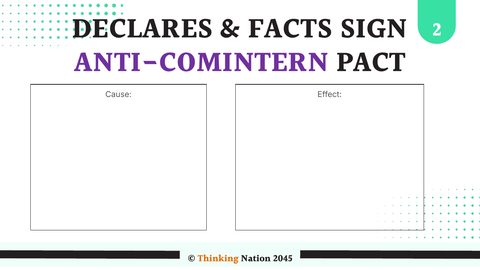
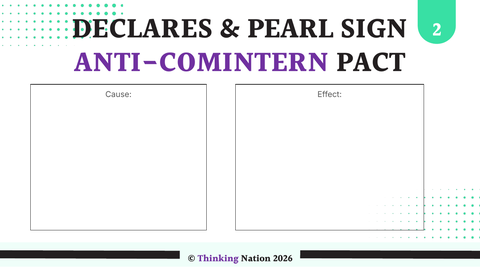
FACTS: FACTS -> PEARL
Thinking colour: orange -> purple
2045: 2045 -> 2026
